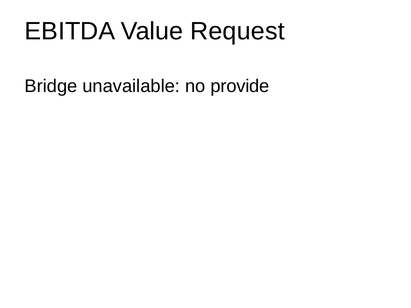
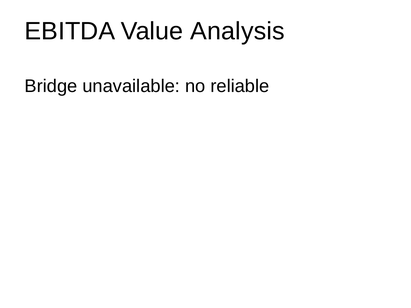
Request: Request -> Analysis
provide: provide -> reliable
